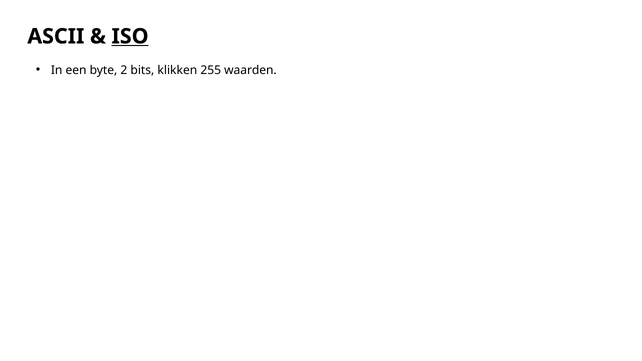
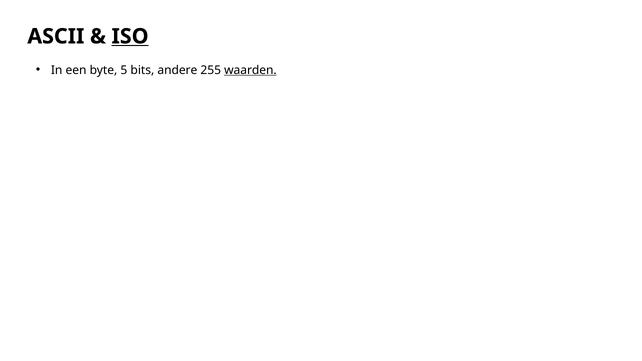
2: 2 -> 5
klikken: klikken -> andere
waarden underline: none -> present
